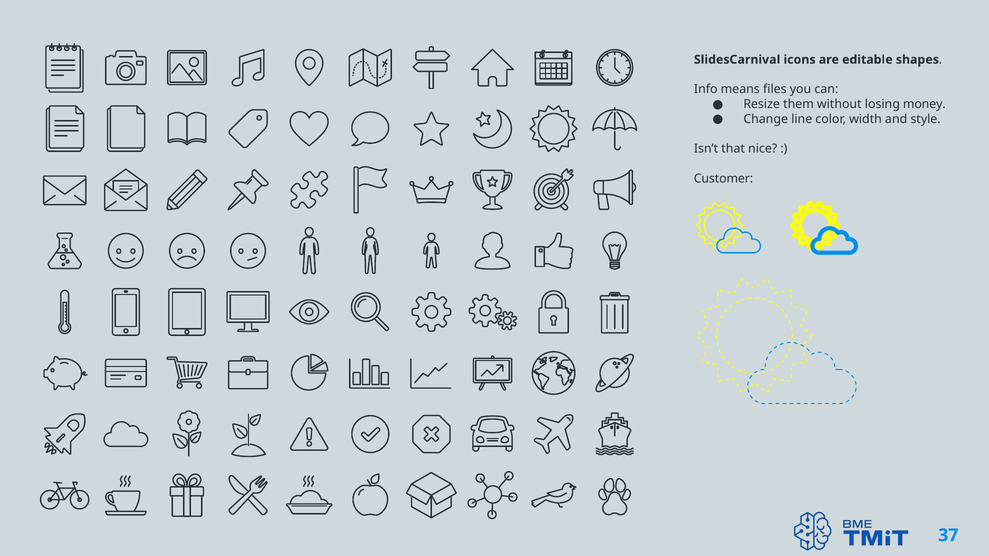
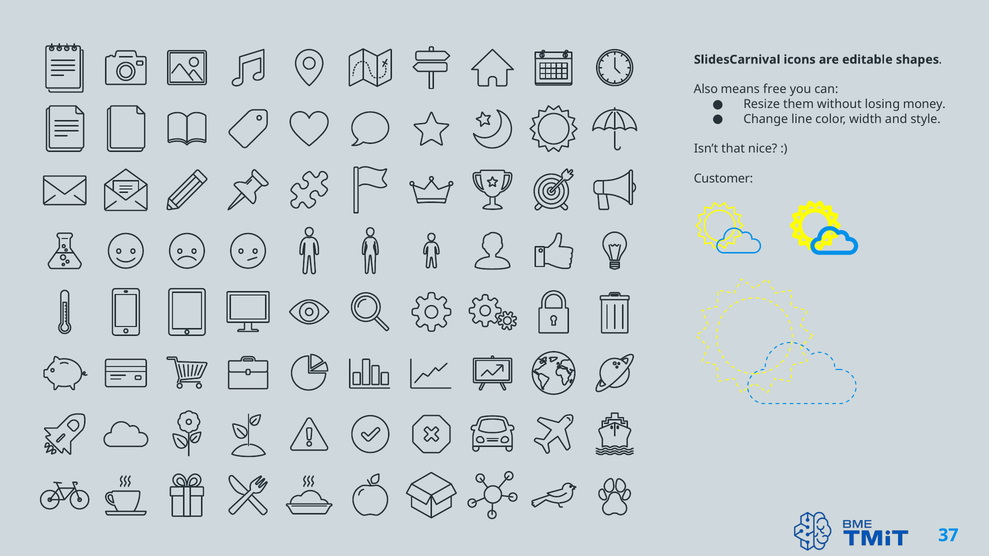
Info: Info -> Also
files: files -> free
